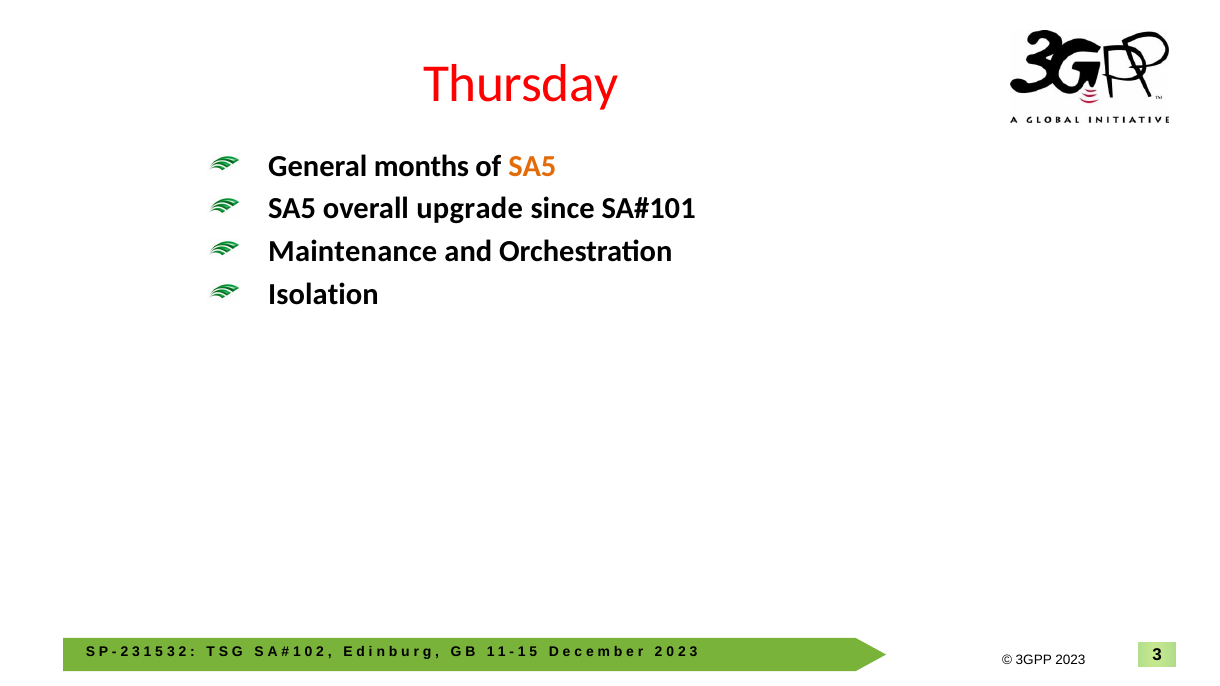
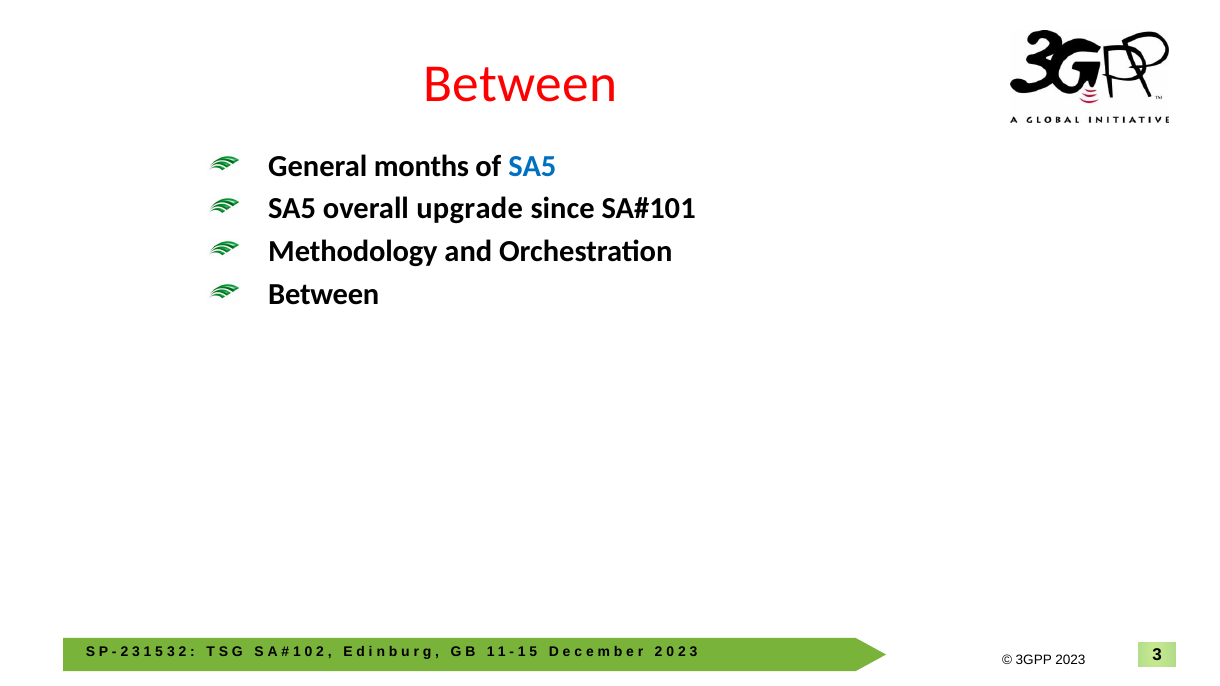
Thursday at (521, 84): Thursday -> Between
SA5 at (532, 166) colour: orange -> blue
Maintenance: Maintenance -> Methodology
Isolation at (324, 294): Isolation -> Between
